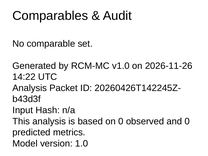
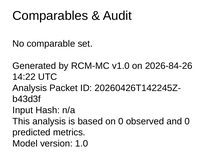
2026-11-26: 2026-11-26 -> 2026-84-26
